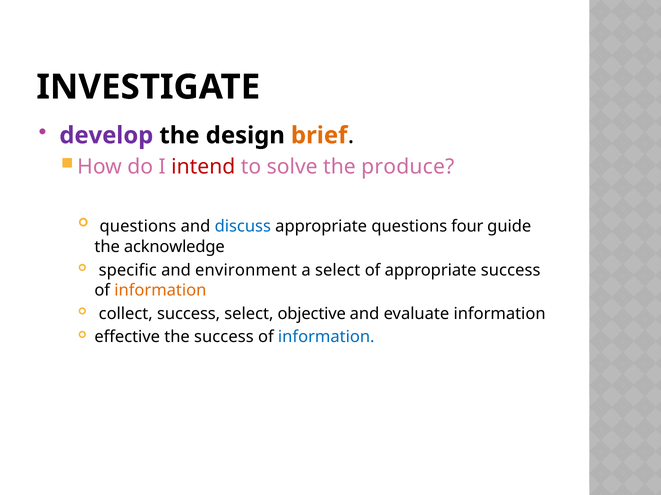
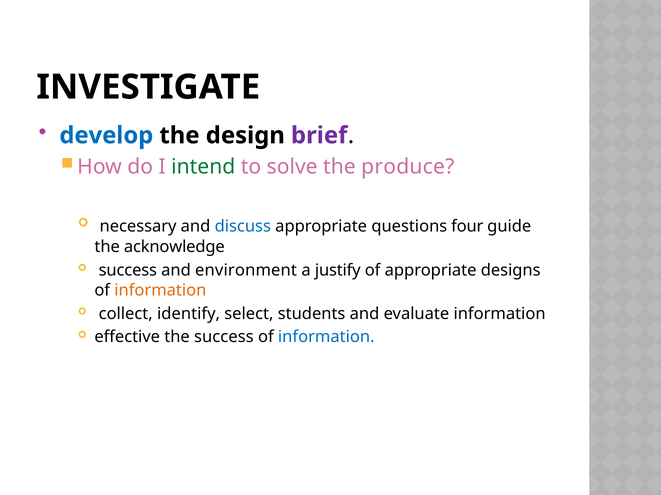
develop colour: purple -> blue
brief colour: orange -> purple
intend colour: red -> green
questions at (138, 227): questions -> necessary
specific at (128, 271): specific -> success
a select: select -> justify
appropriate success: success -> designs
collect success: success -> identify
objective: objective -> students
